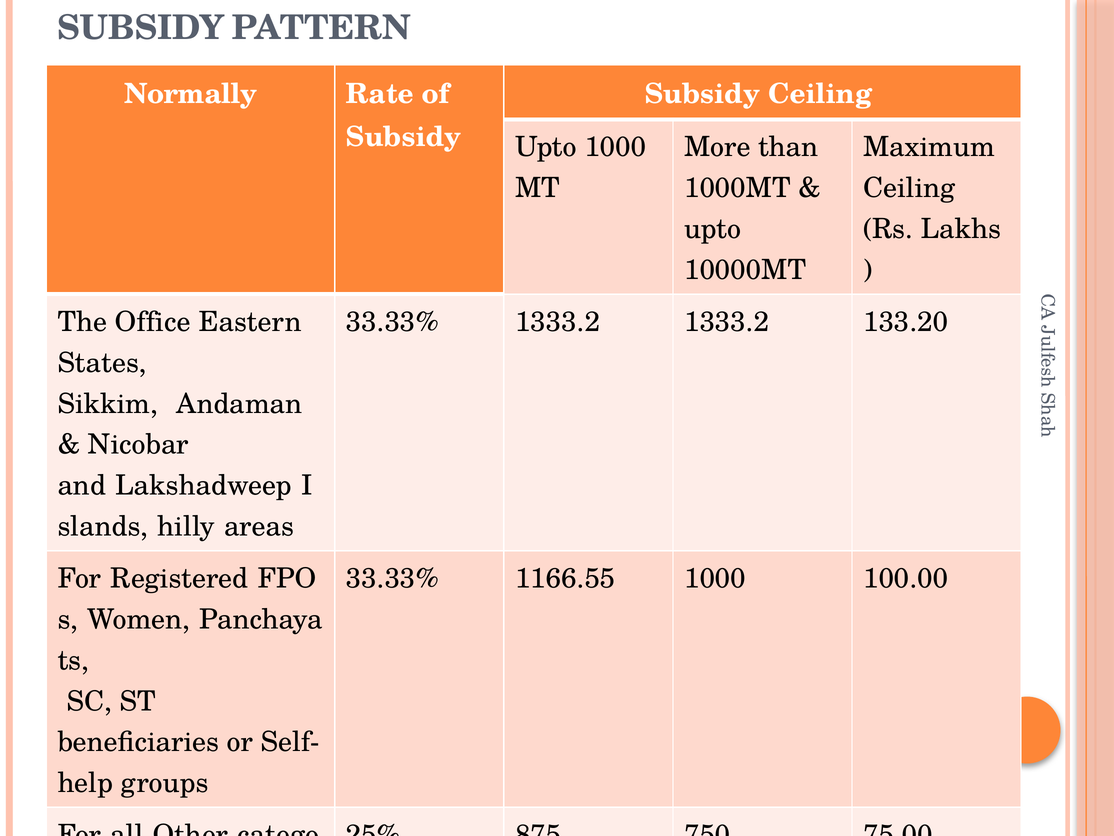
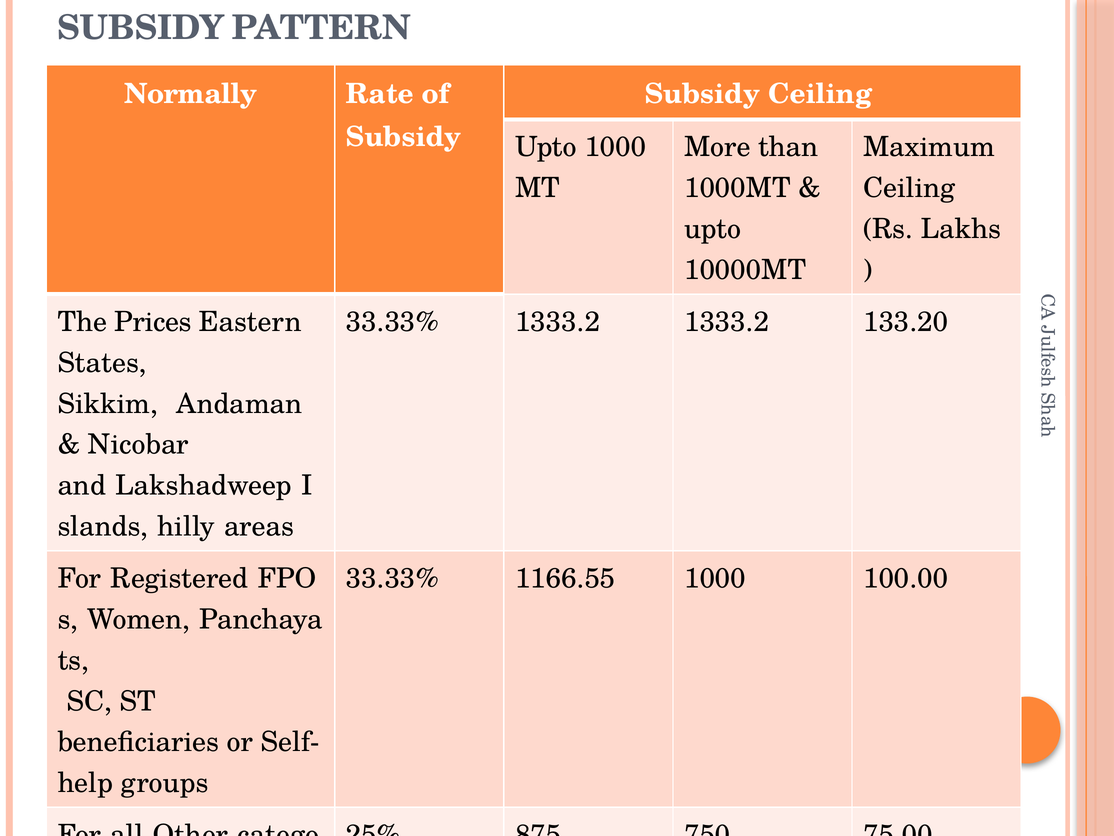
Office: Office -> Prices
